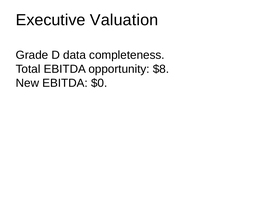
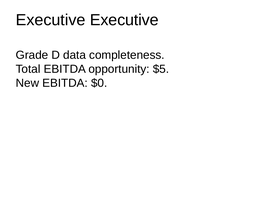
Executive Valuation: Valuation -> Executive
$8: $8 -> $5
